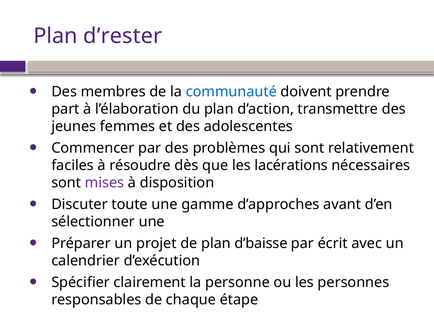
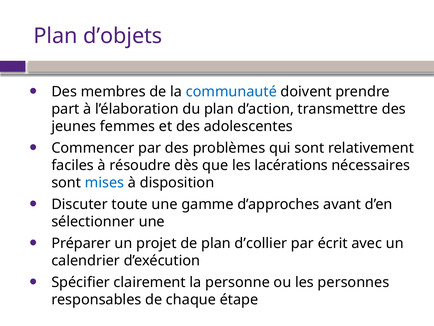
d’rester: d’rester -> d’objets
mises colour: purple -> blue
d’baisse: d’baisse -> d’collier
